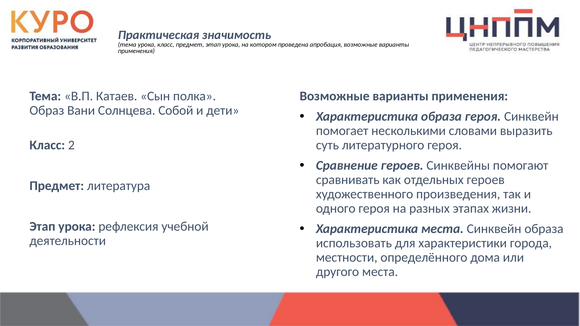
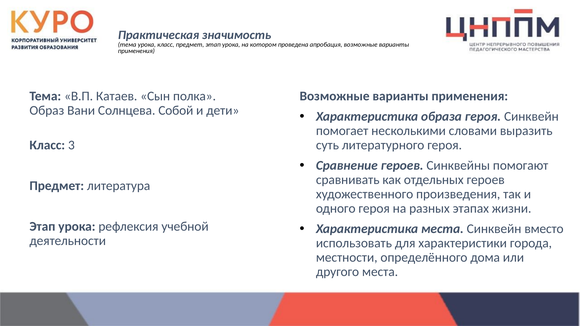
2: 2 -> 3
Синквейн образа: образа -> вместо
